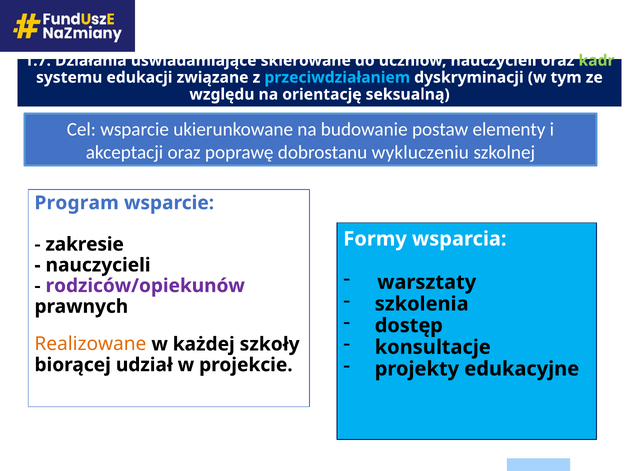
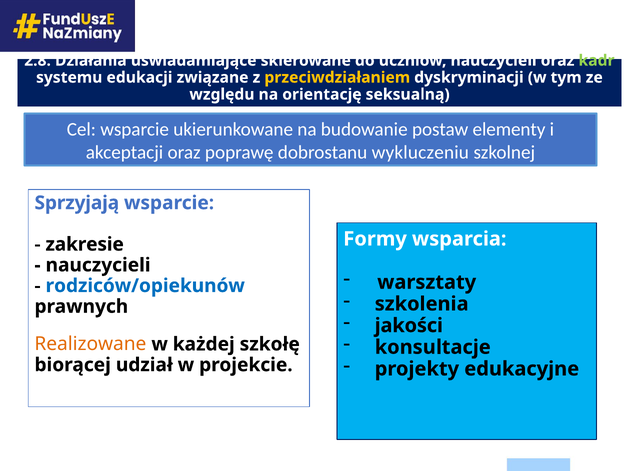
1.7: 1.7 -> 2.8
przeciwdziałaniem colour: light blue -> yellow
Program: Program -> Sprzyjają
rodziców/opiekunów colour: purple -> blue
dostęp: dostęp -> jakości
szkoły: szkoły -> szkołę
